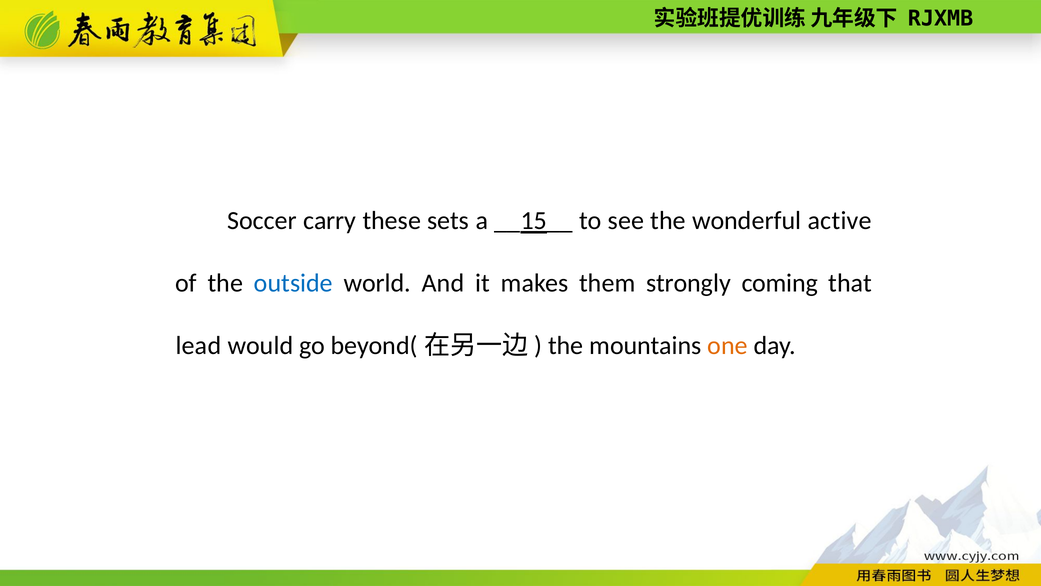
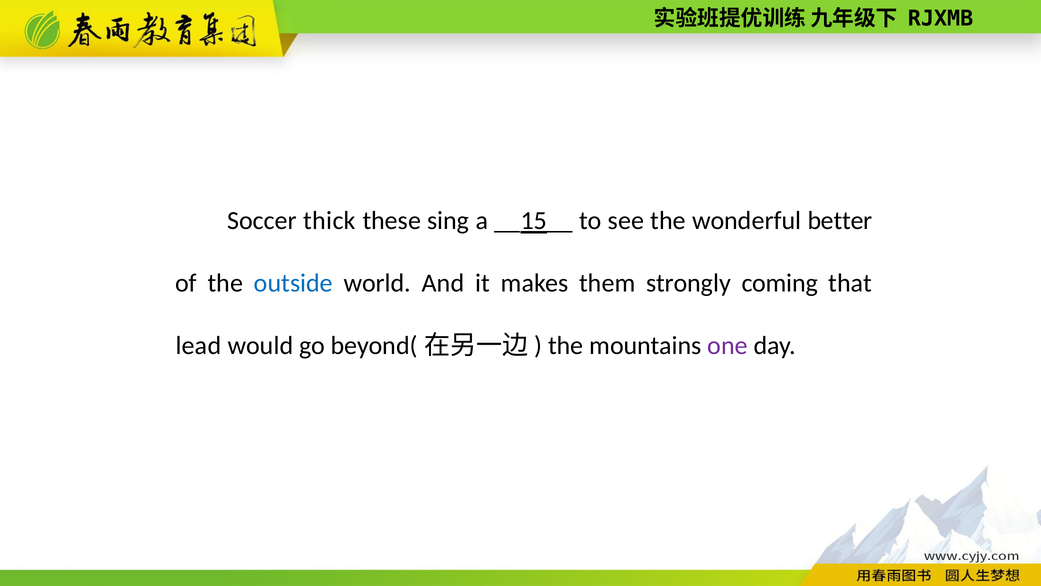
carry: carry -> thick
sets: sets -> sing
active: active -> better
one colour: orange -> purple
